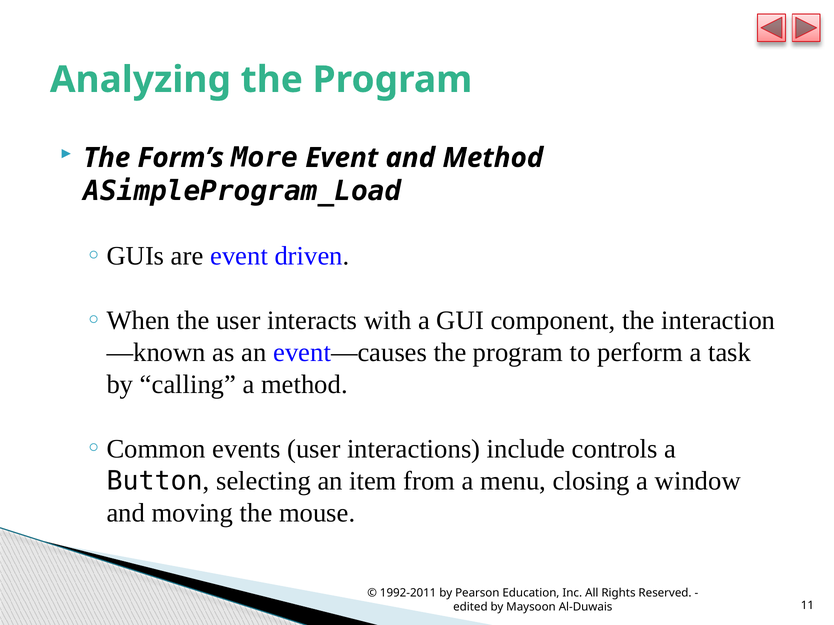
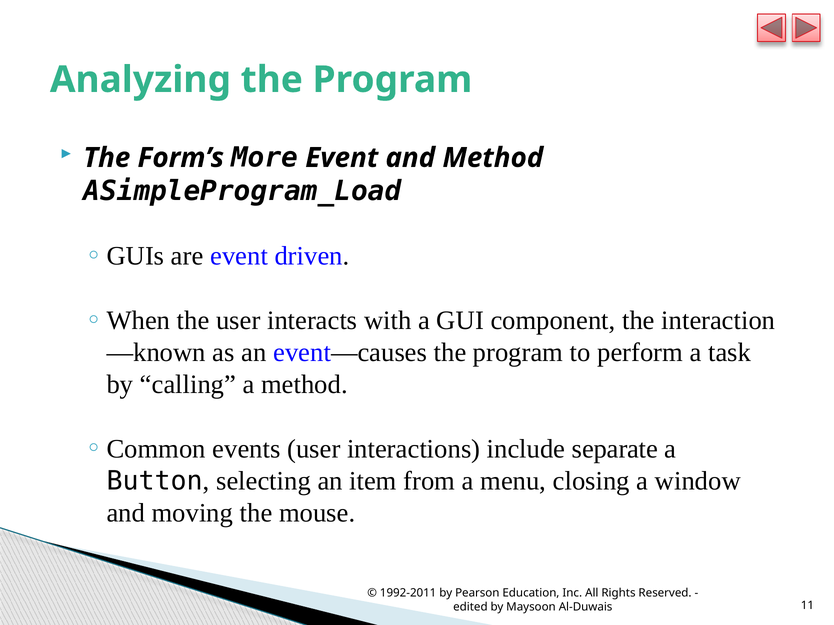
controls: controls -> separate
